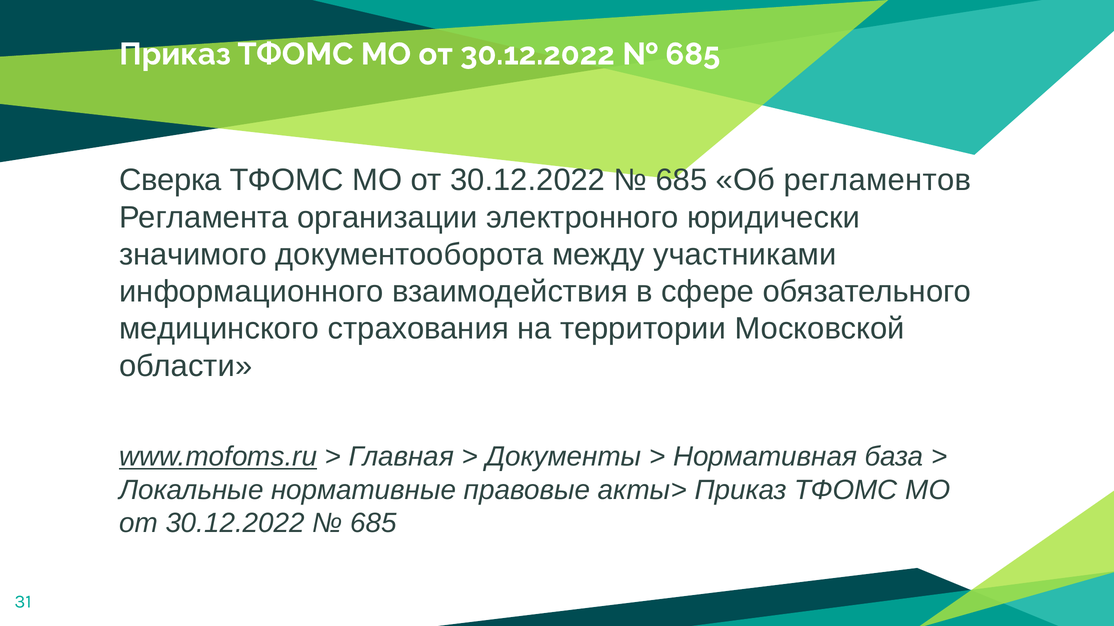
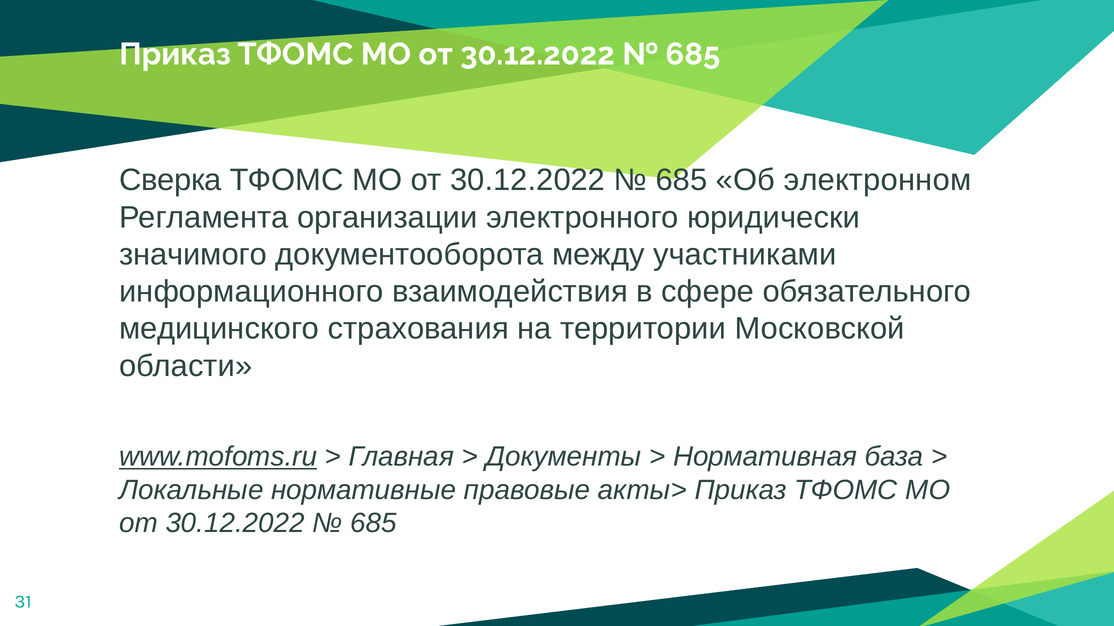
регламентов: регламентов -> электронном
